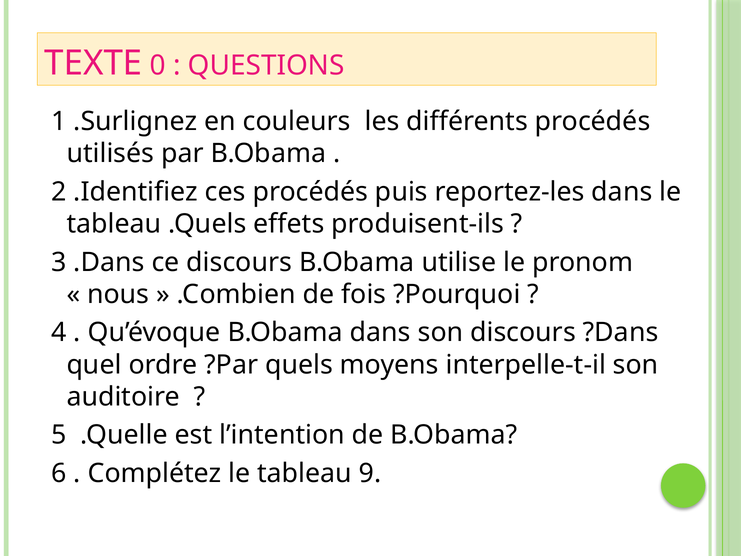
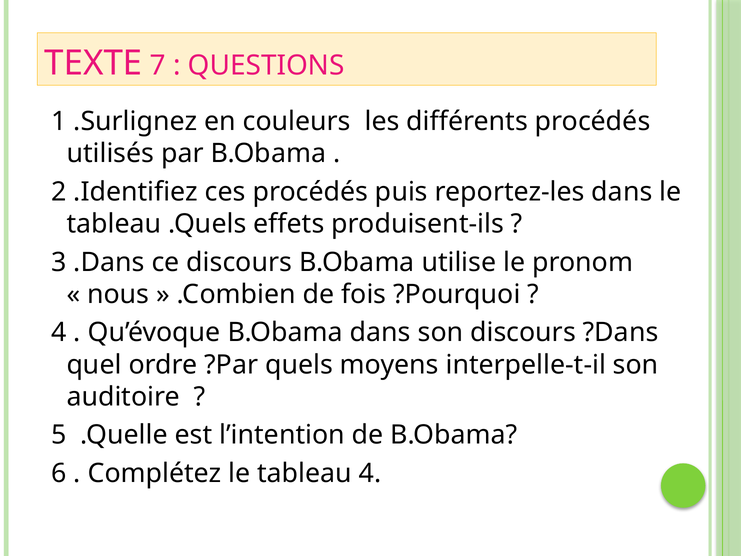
0: 0 -> 7
tableau 9: 9 -> 4
